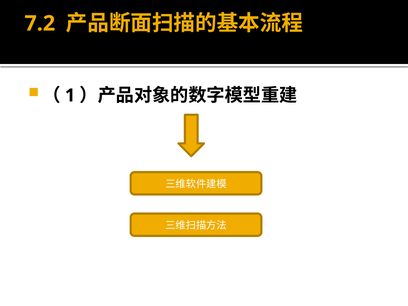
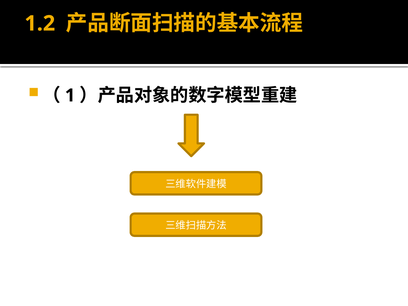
7.2: 7.2 -> 1.2
